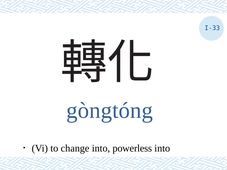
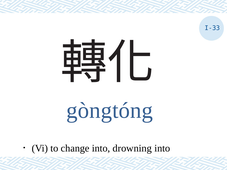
powerless: powerless -> drowning
